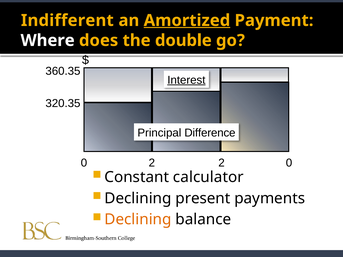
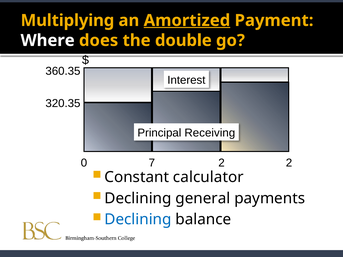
Indifferent: Indifferent -> Multiplying
Interest underline: present -> none
Difference: Difference -> Receiving
0 2: 2 -> 7
2 0: 0 -> 2
present: present -> general
Declining at (138, 220) colour: orange -> blue
